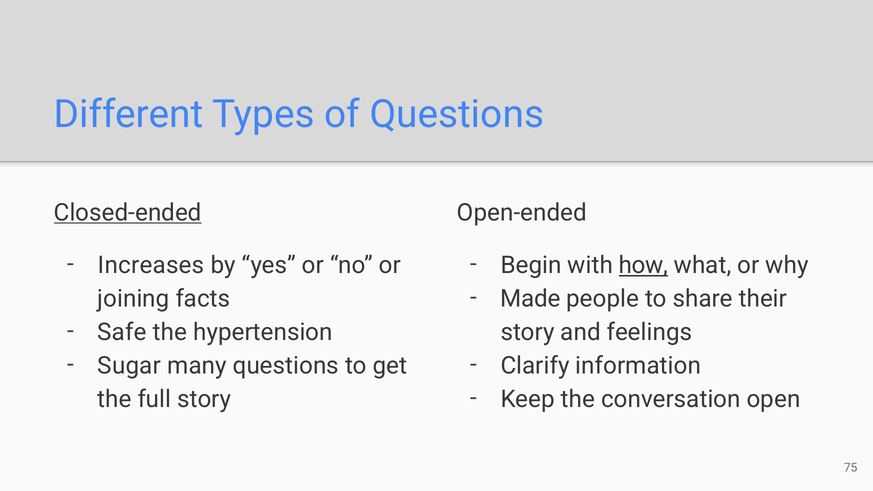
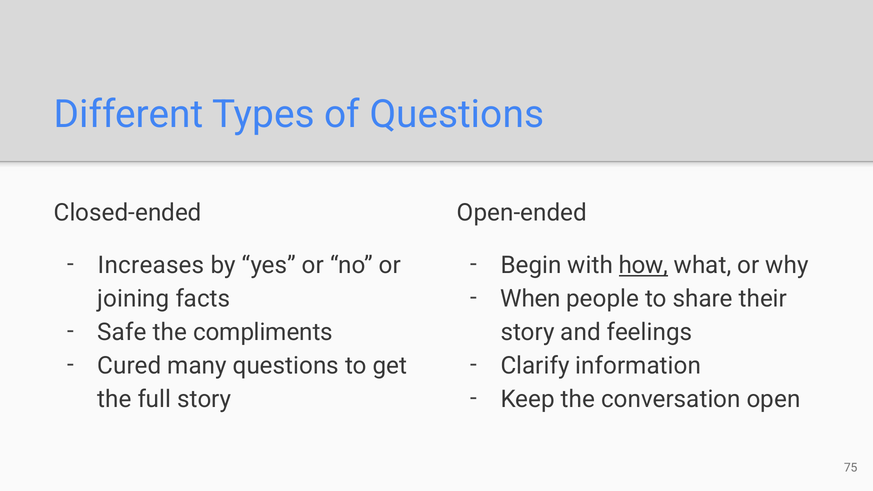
Closed-ended underline: present -> none
Made: Made -> When
hypertension: hypertension -> compliments
Sugar: Sugar -> Cured
